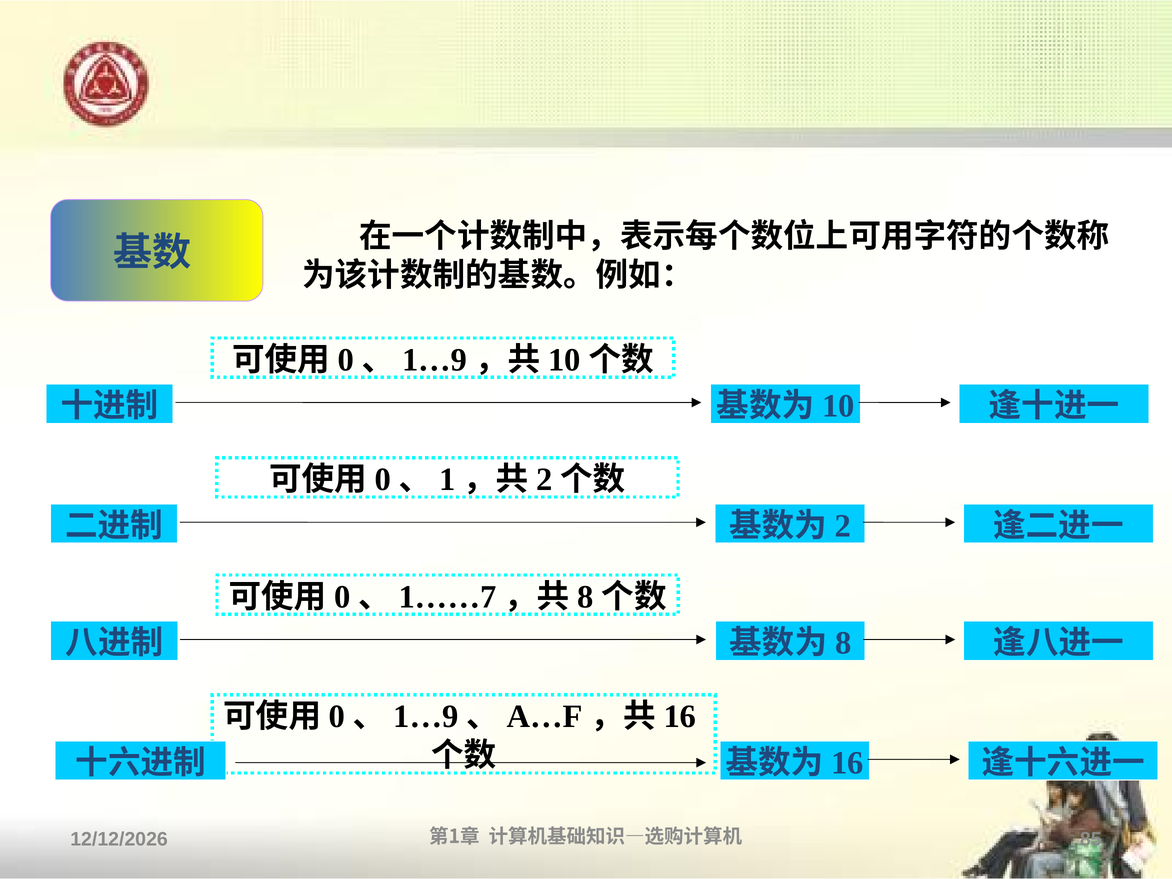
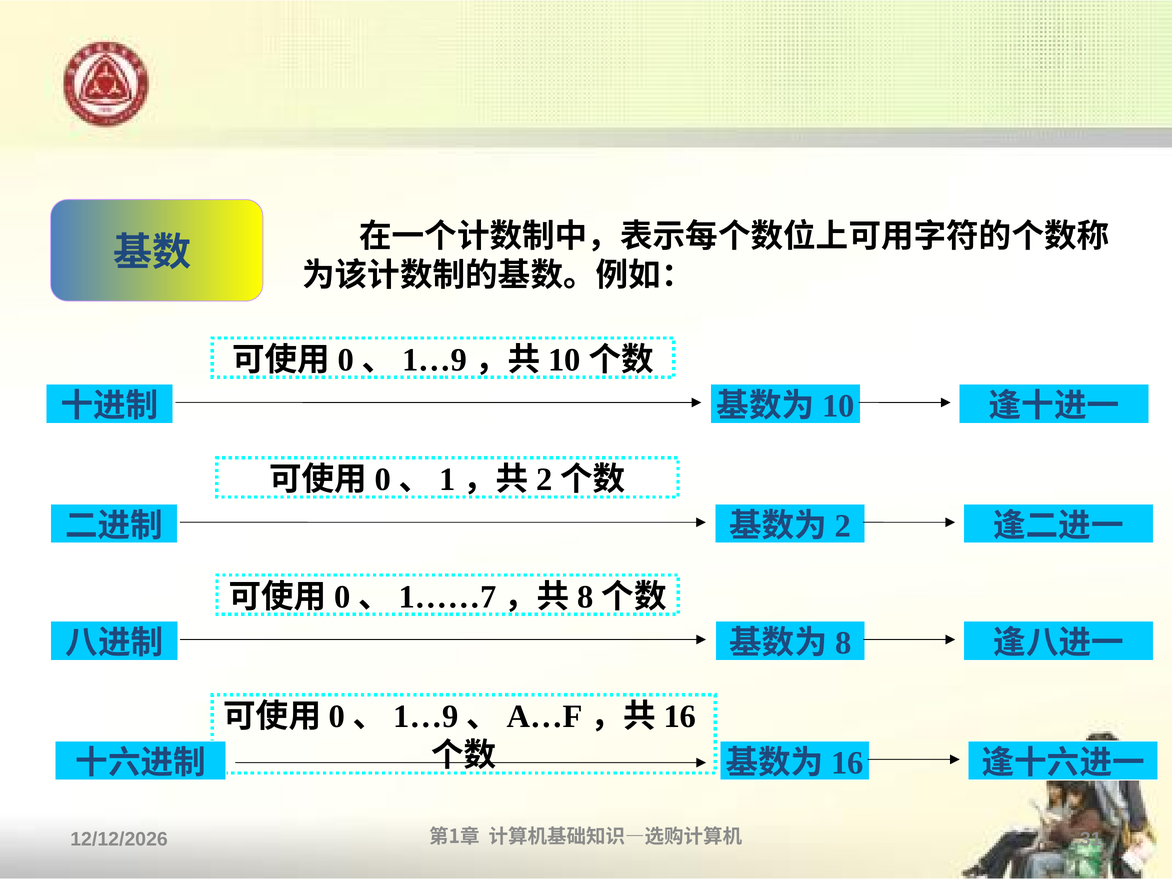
85: 85 -> 31
